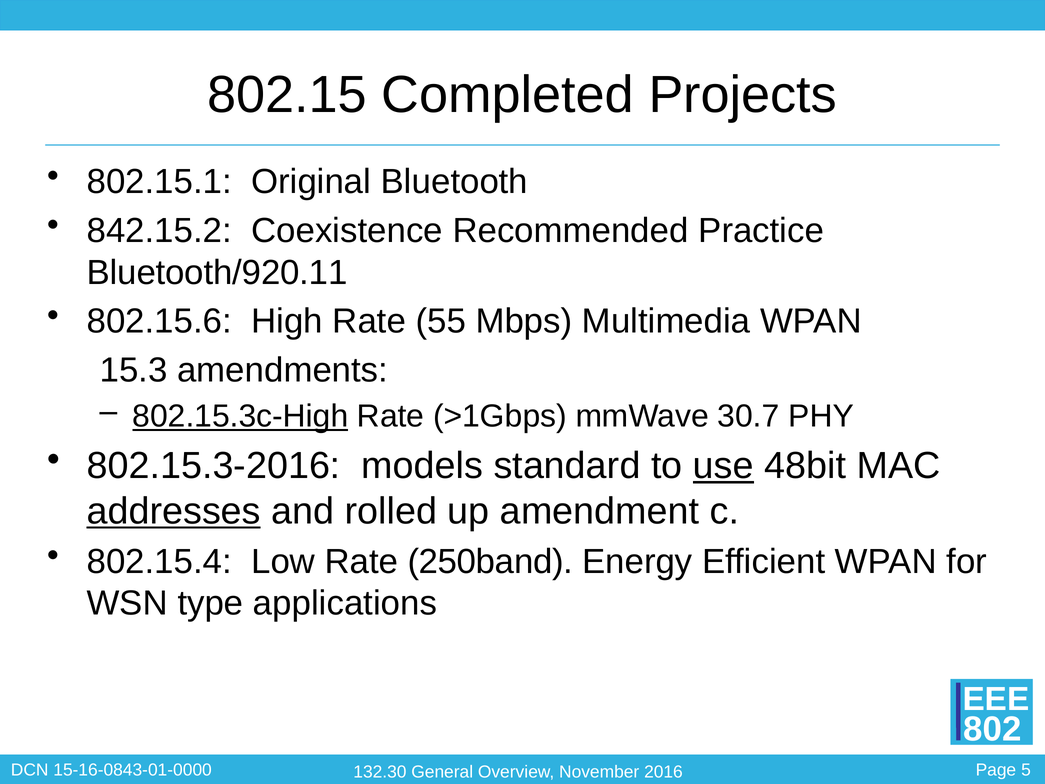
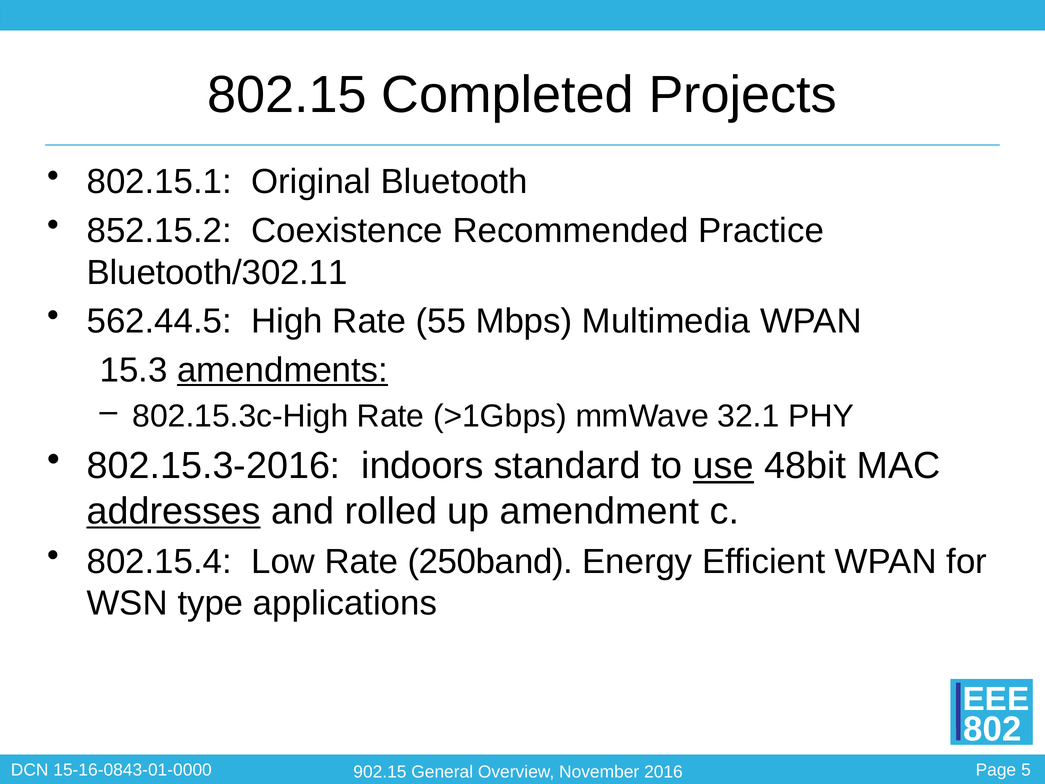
842.15.2: 842.15.2 -> 852.15.2
Bluetooth/920.11: Bluetooth/920.11 -> Bluetooth/302.11
802.15.6: 802.15.6 -> 562.44.5
amendments underline: none -> present
802.15.3c-High underline: present -> none
30.7: 30.7 -> 32.1
models: models -> indoors
132.30: 132.30 -> 902.15
